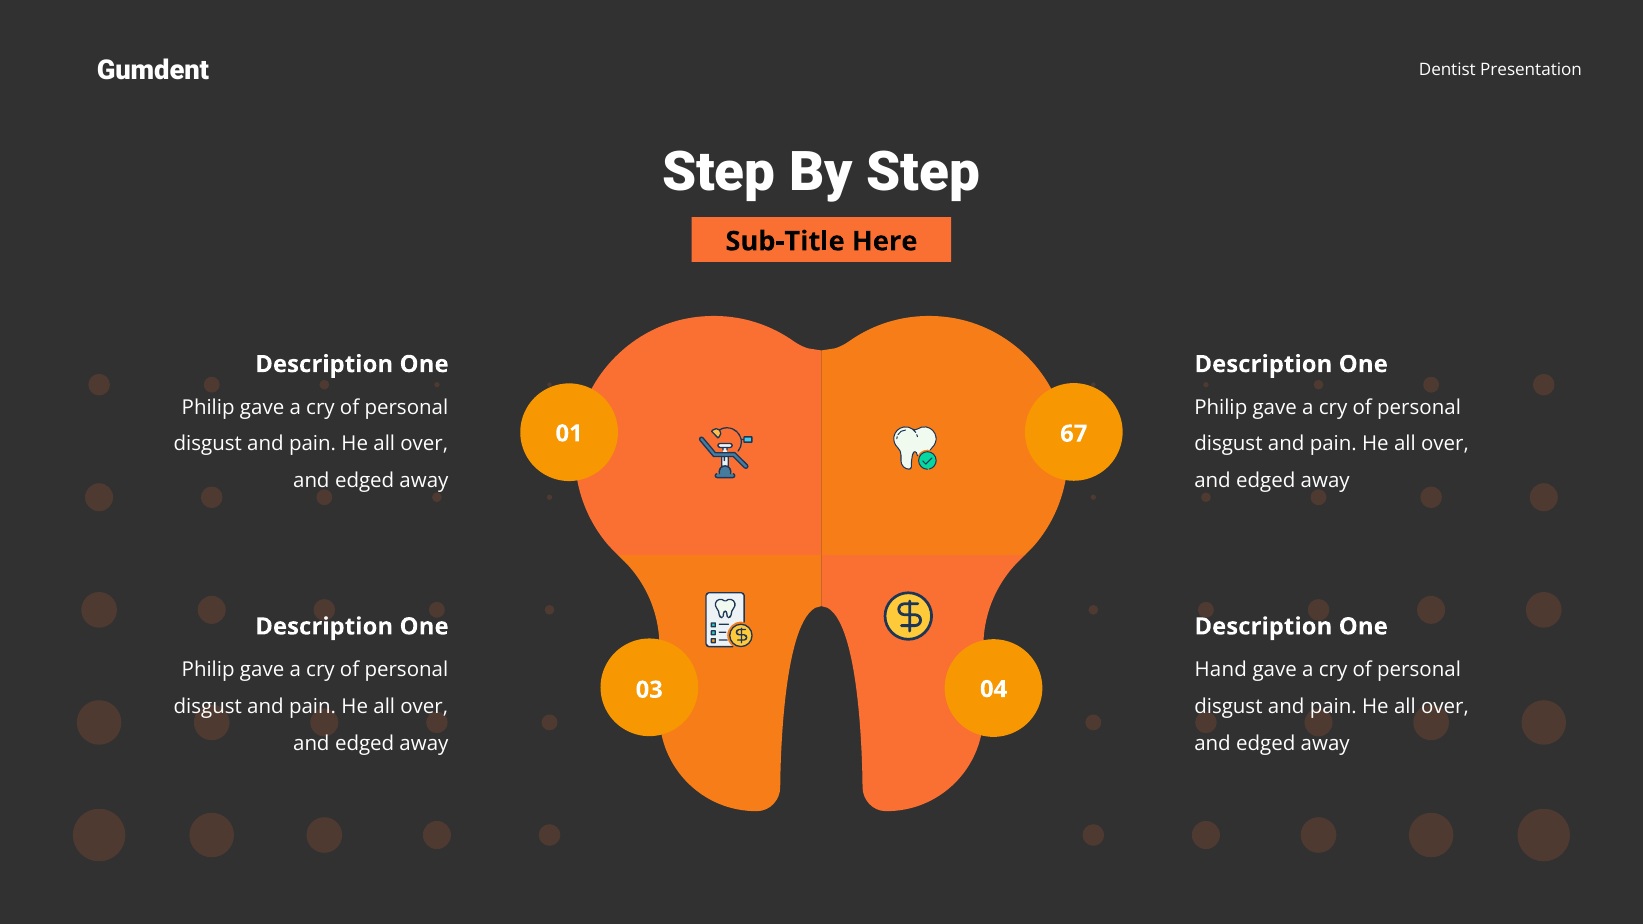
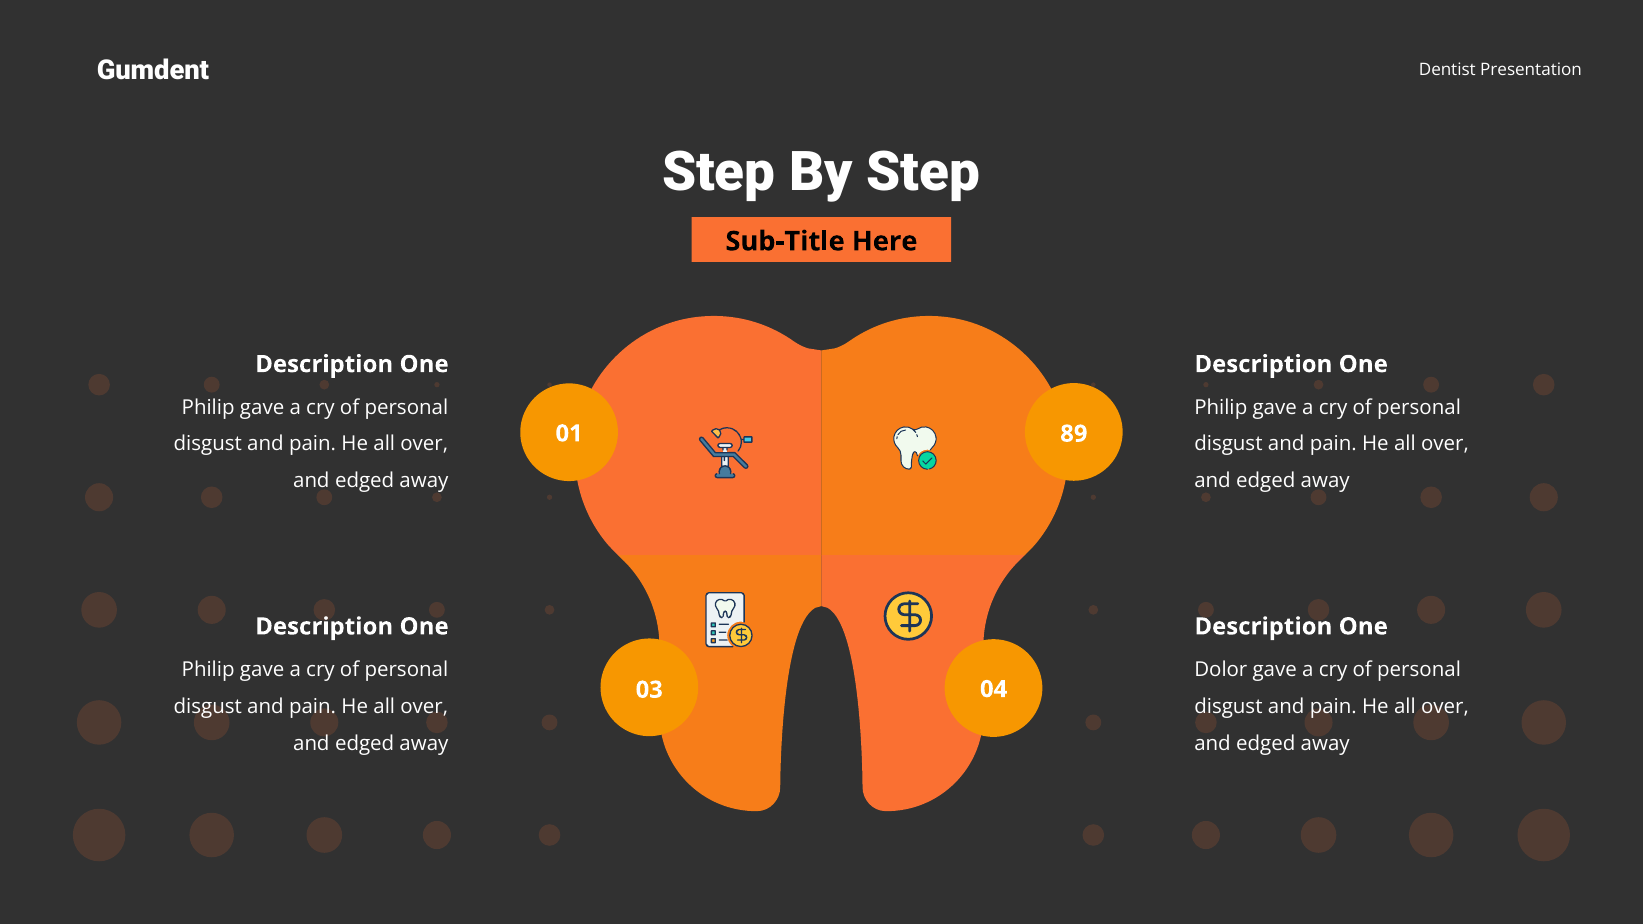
67: 67 -> 89
Hand: Hand -> Dolor
